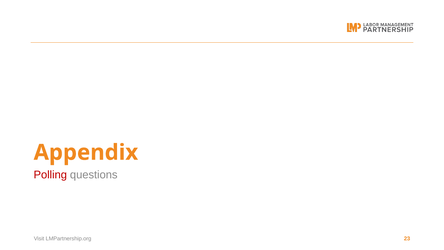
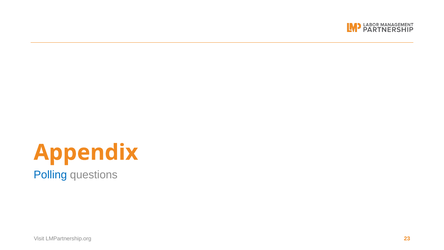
Polling colour: red -> blue
